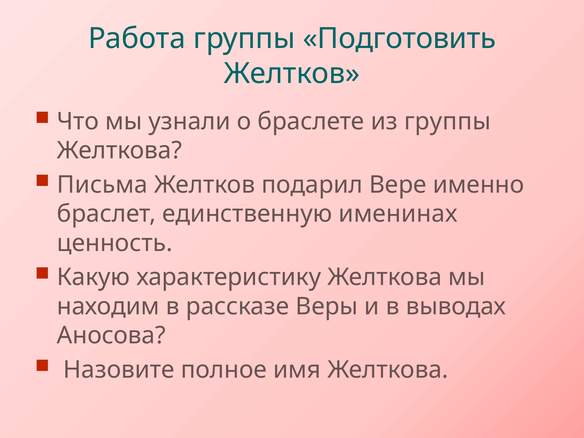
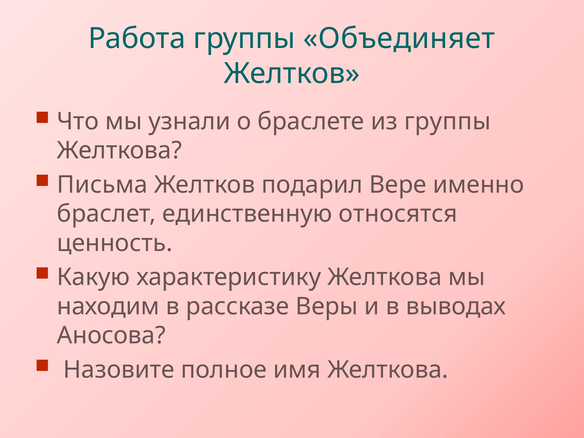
Подготовить: Подготовить -> Объединяет
именинах: именинах -> относятся
